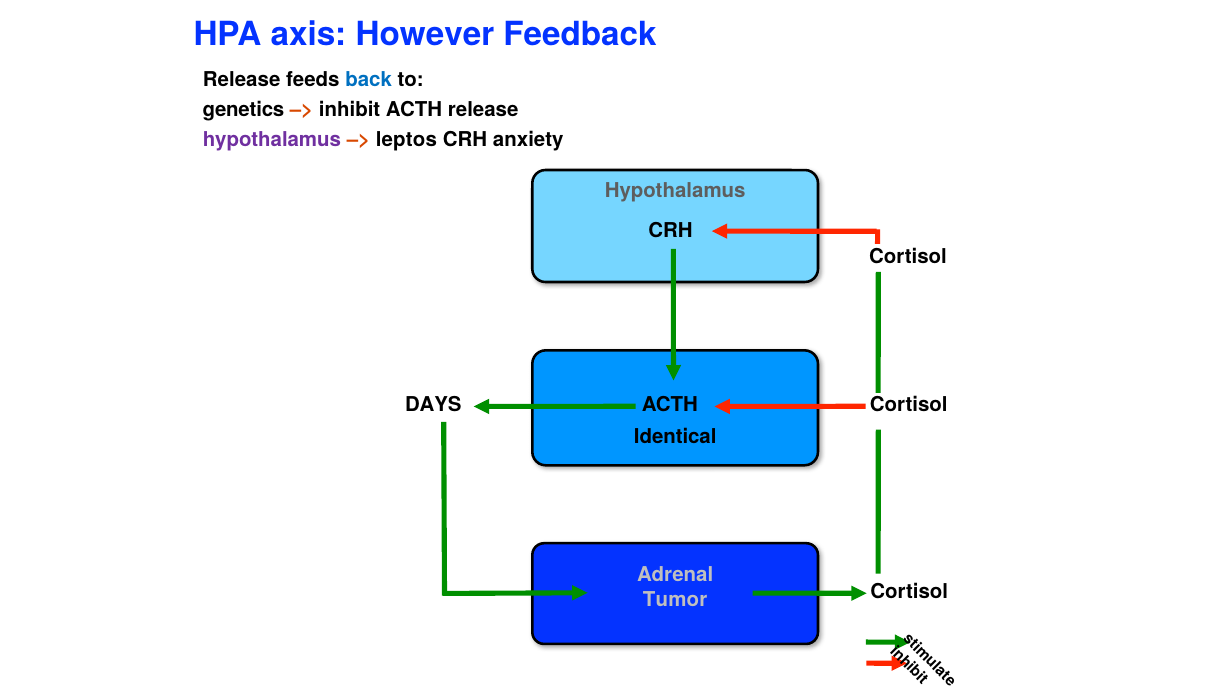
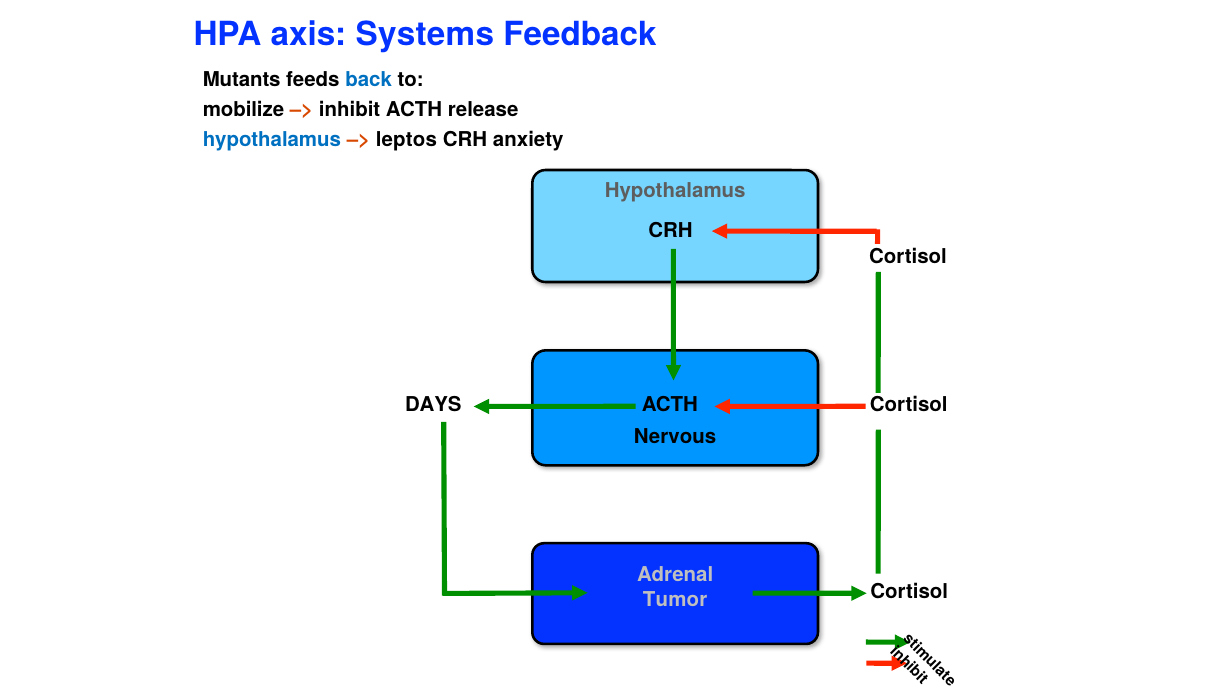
However: However -> Systems
Release at (242, 80): Release -> Mutants
genetics: genetics -> mobilize
hypothalamus at (272, 140) colour: purple -> blue
Identical: Identical -> Nervous
